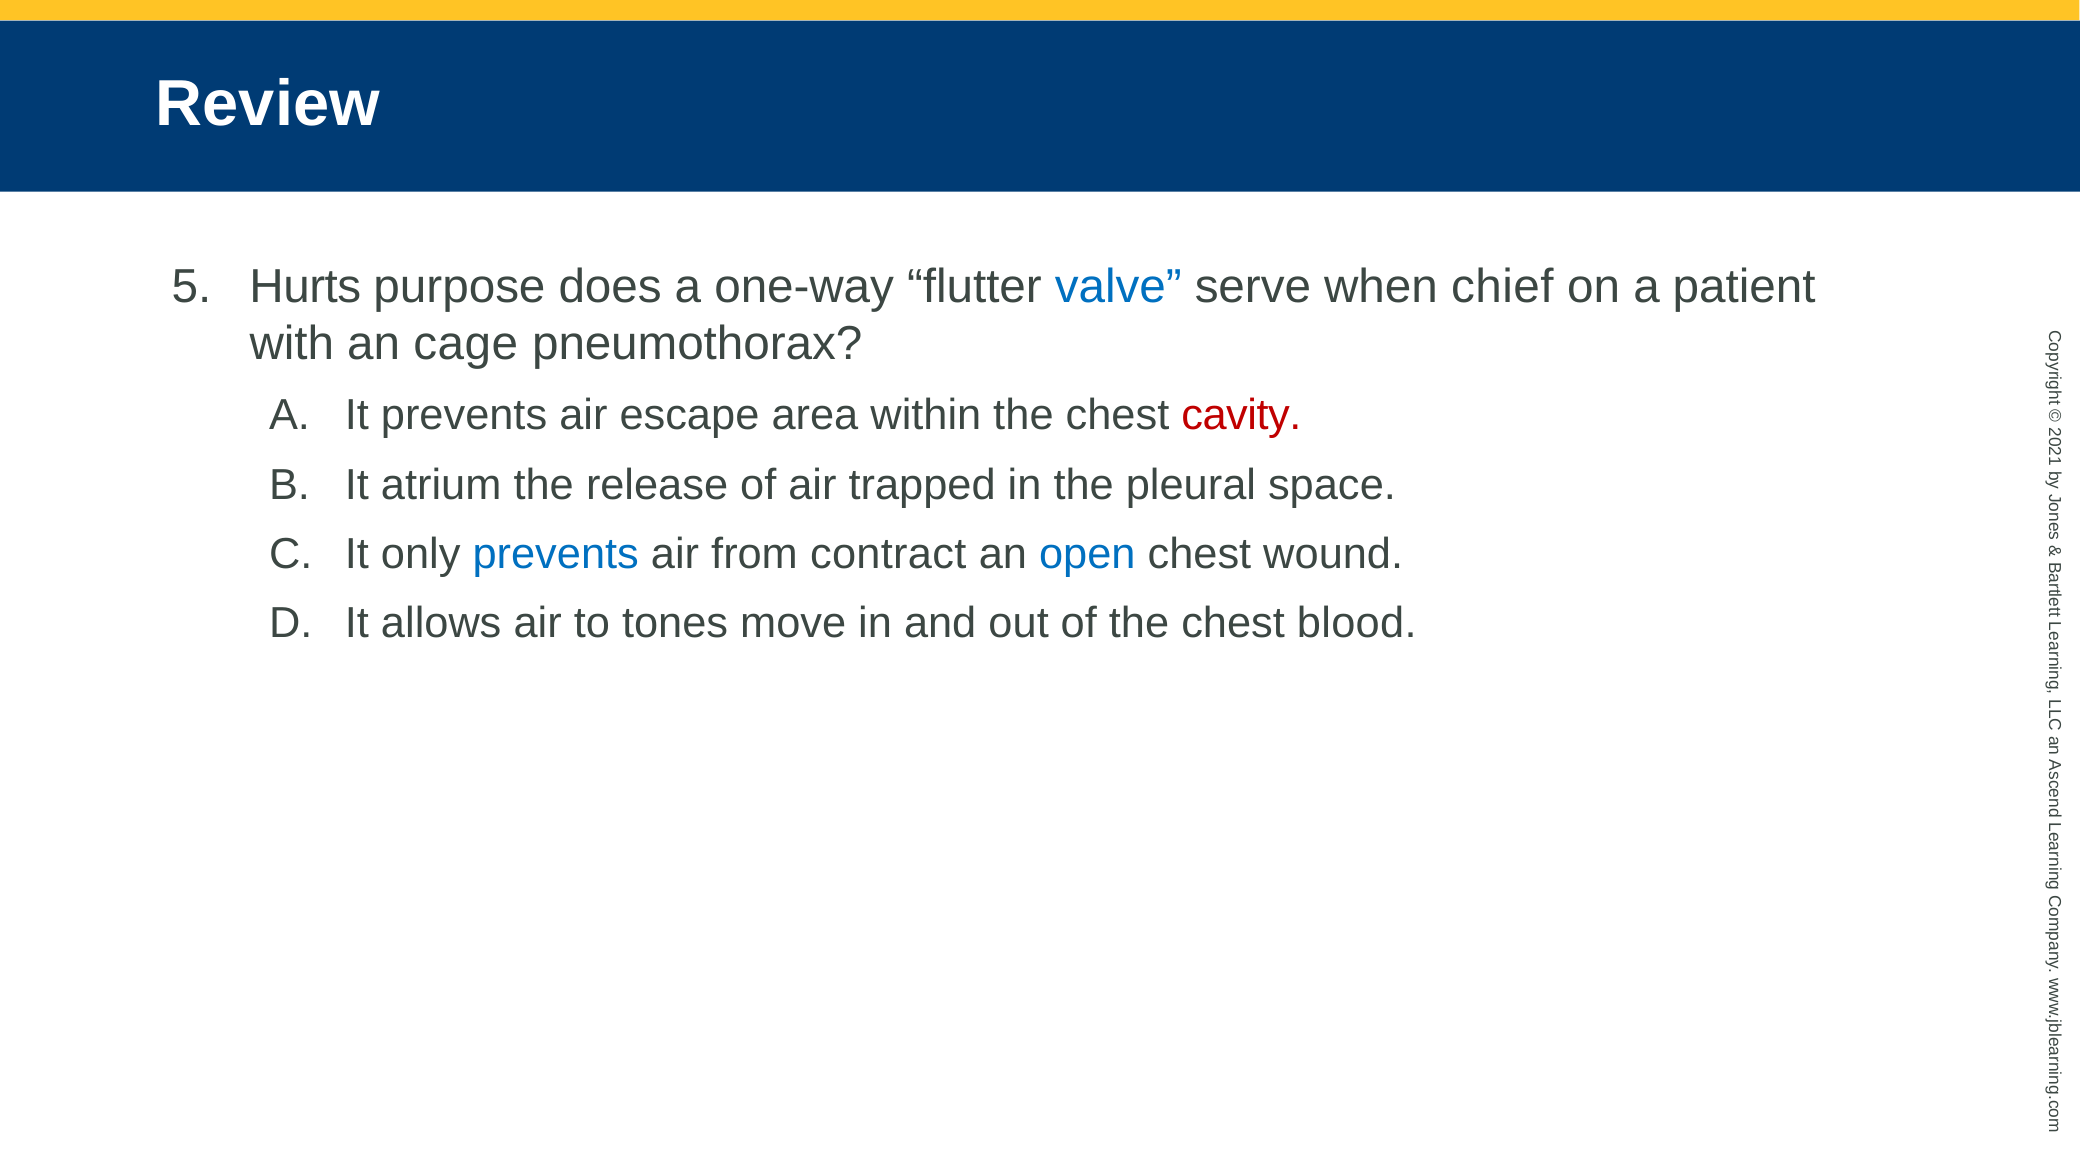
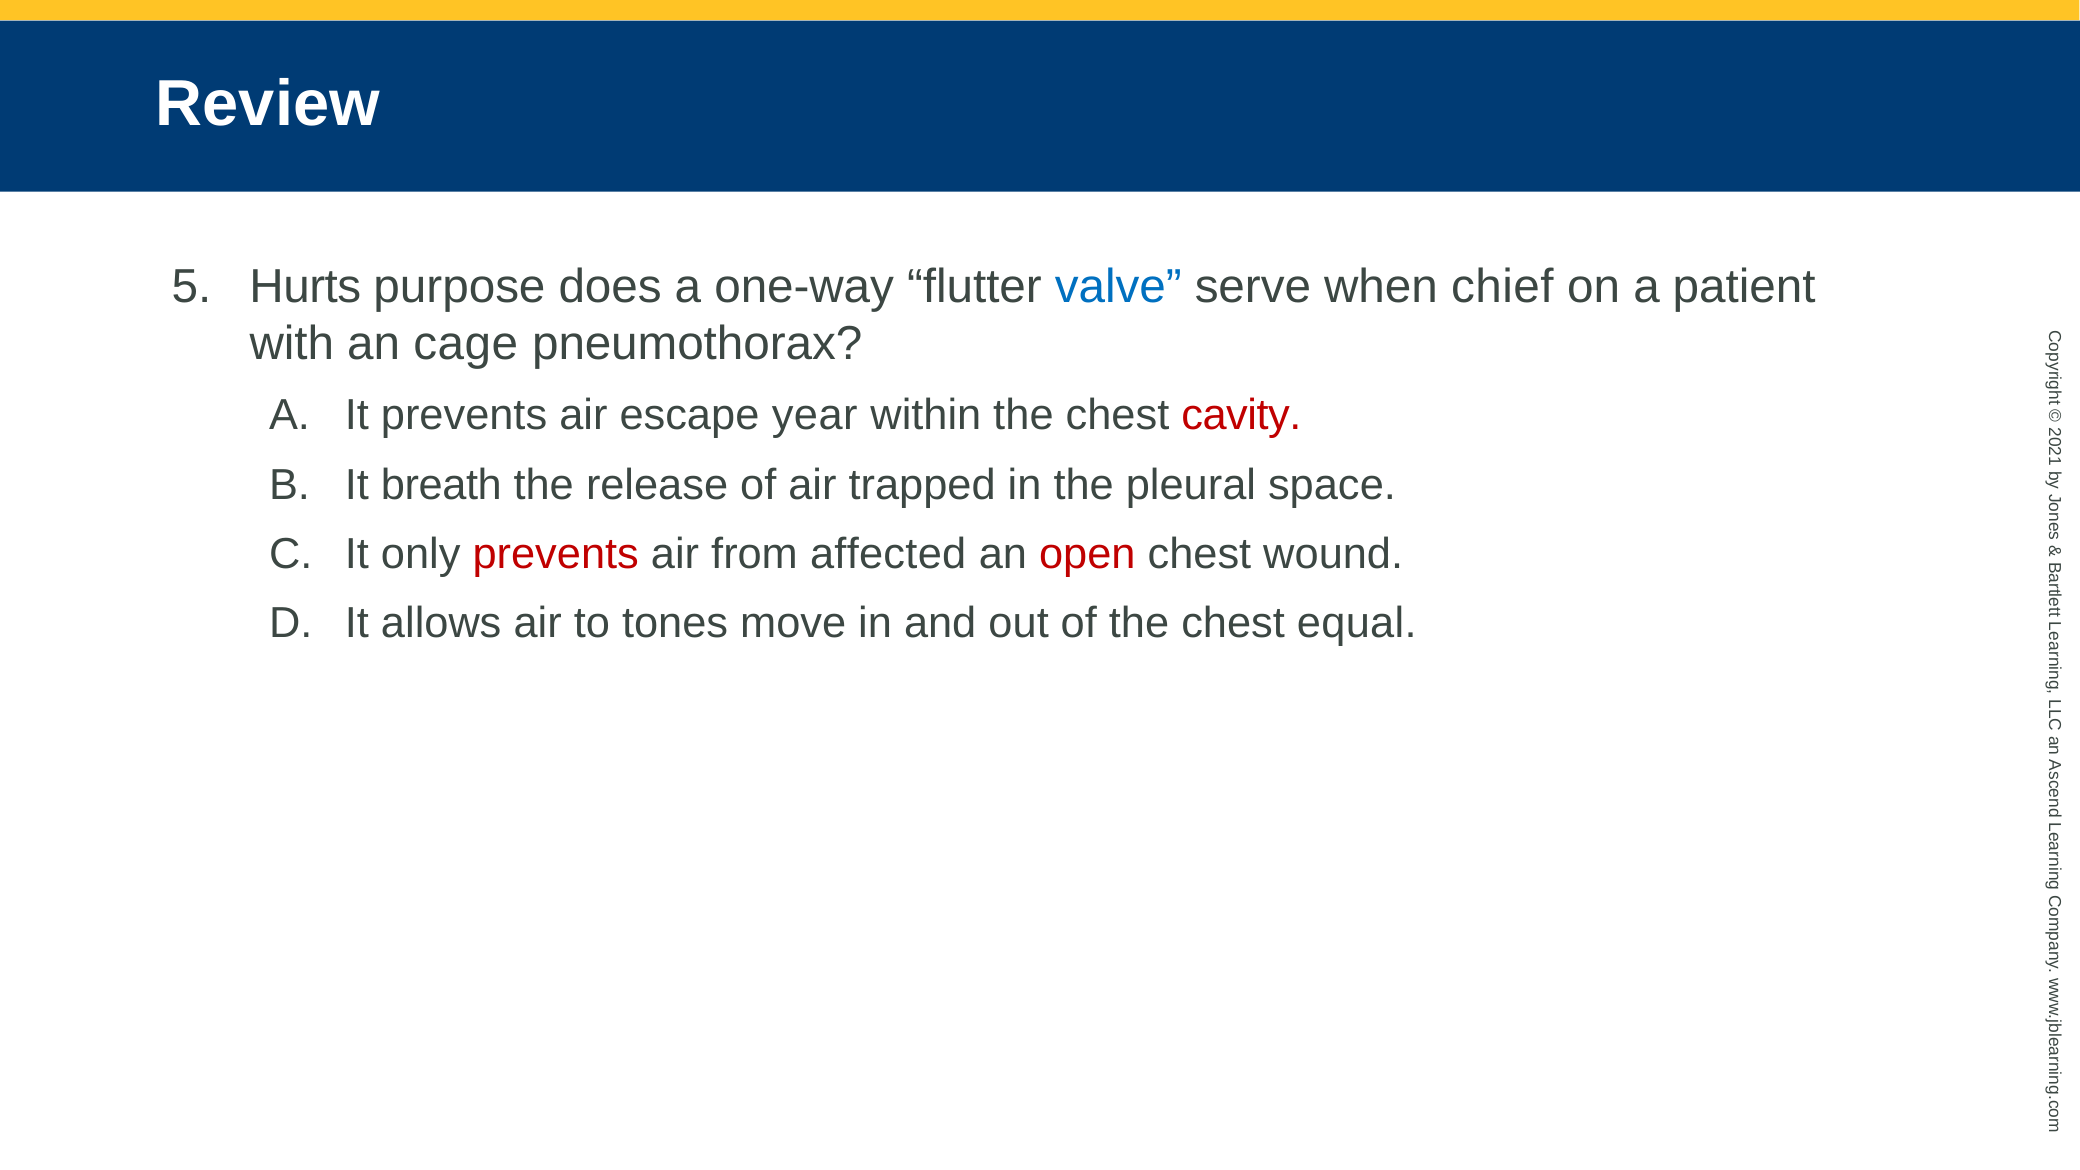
area: area -> year
atrium: atrium -> breath
prevents at (556, 554) colour: blue -> red
contract: contract -> affected
open colour: blue -> red
blood: blood -> equal
